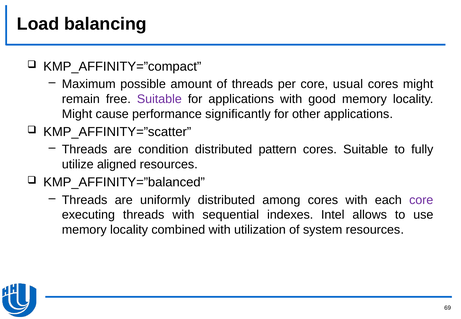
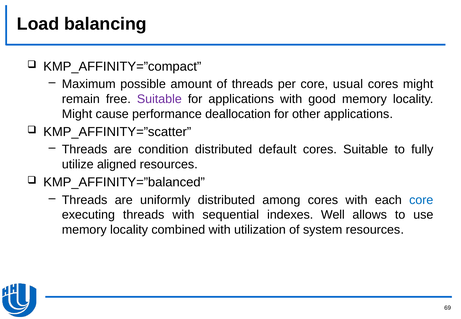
significantly: significantly -> deallocation
pattern: pattern -> default
core at (421, 200) colour: purple -> blue
Intel: Intel -> Well
